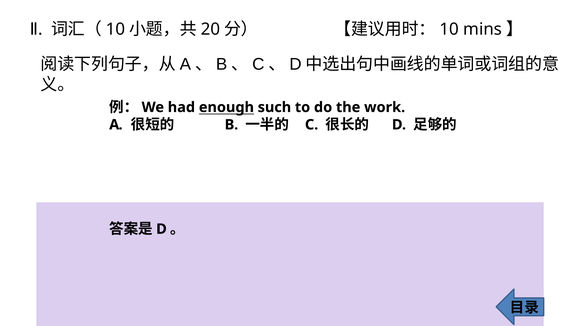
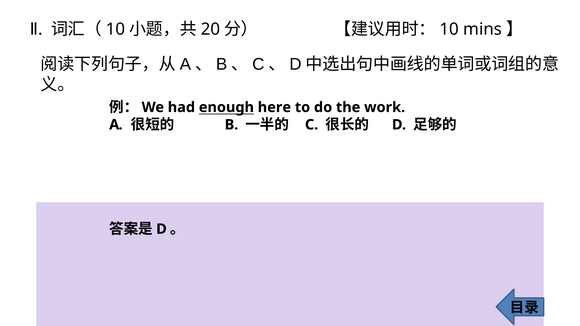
such: such -> here
